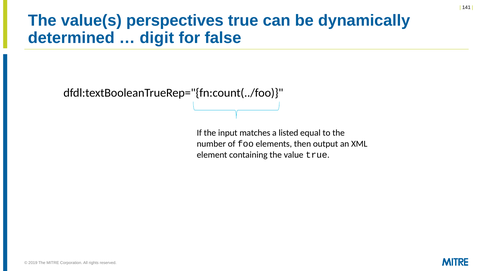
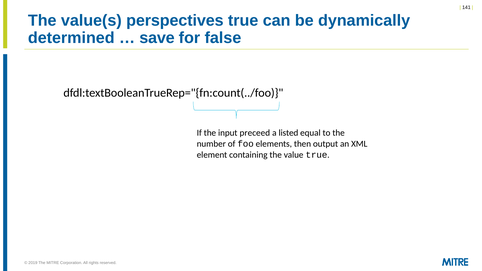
digit: digit -> save
matches: matches -> preceed
